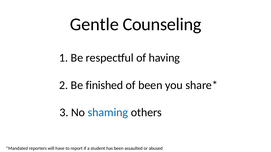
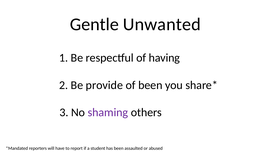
Counseling: Counseling -> Unwanted
finished: finished -> provide
shaming colour: blue -> purple
